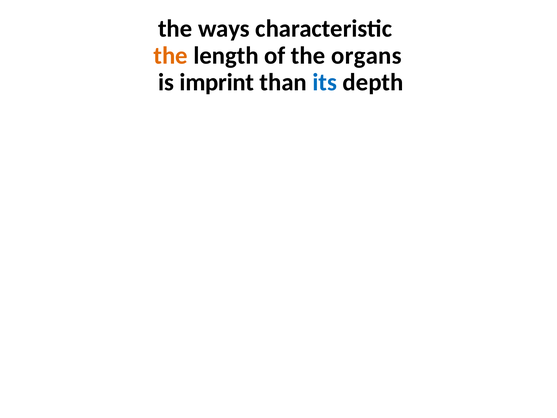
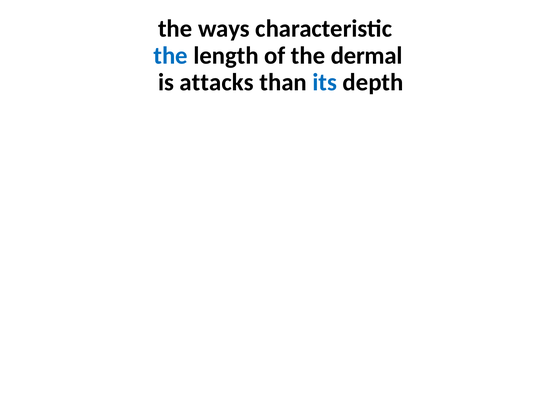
the at (171, 56) colour: orange -> blue
organs: organs -> dermal
imprint: imprint -> attacks
